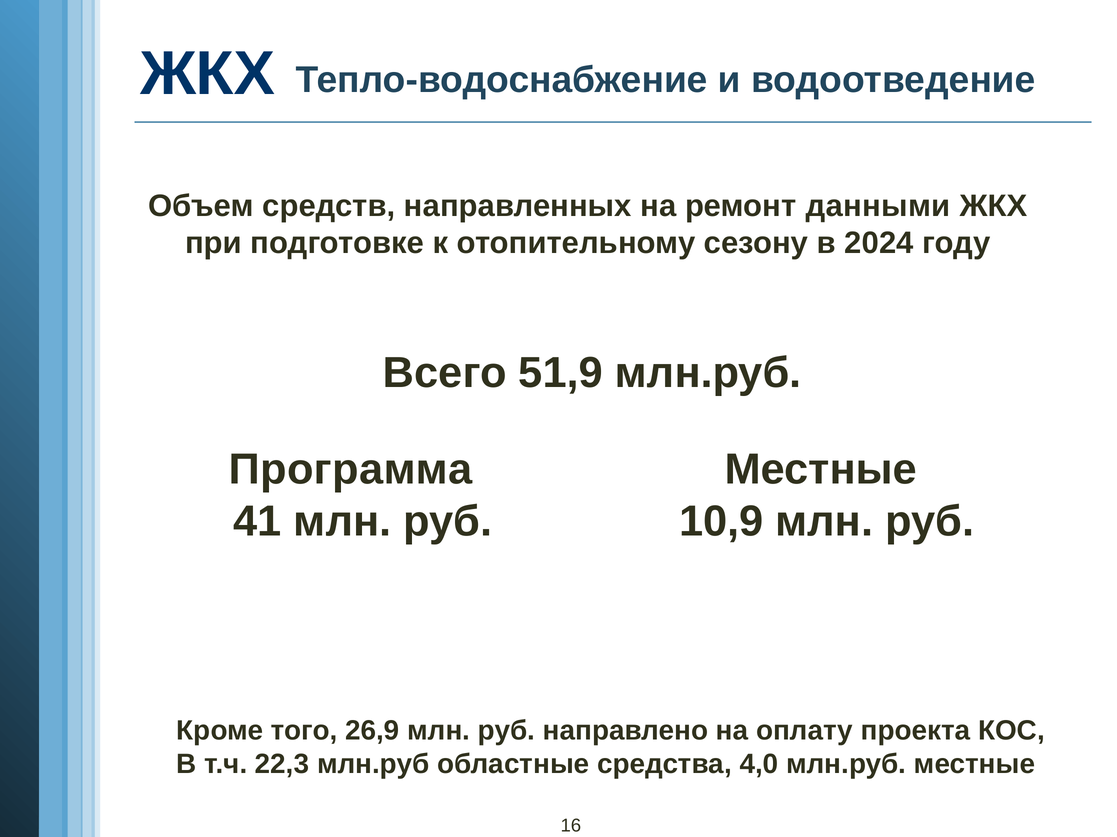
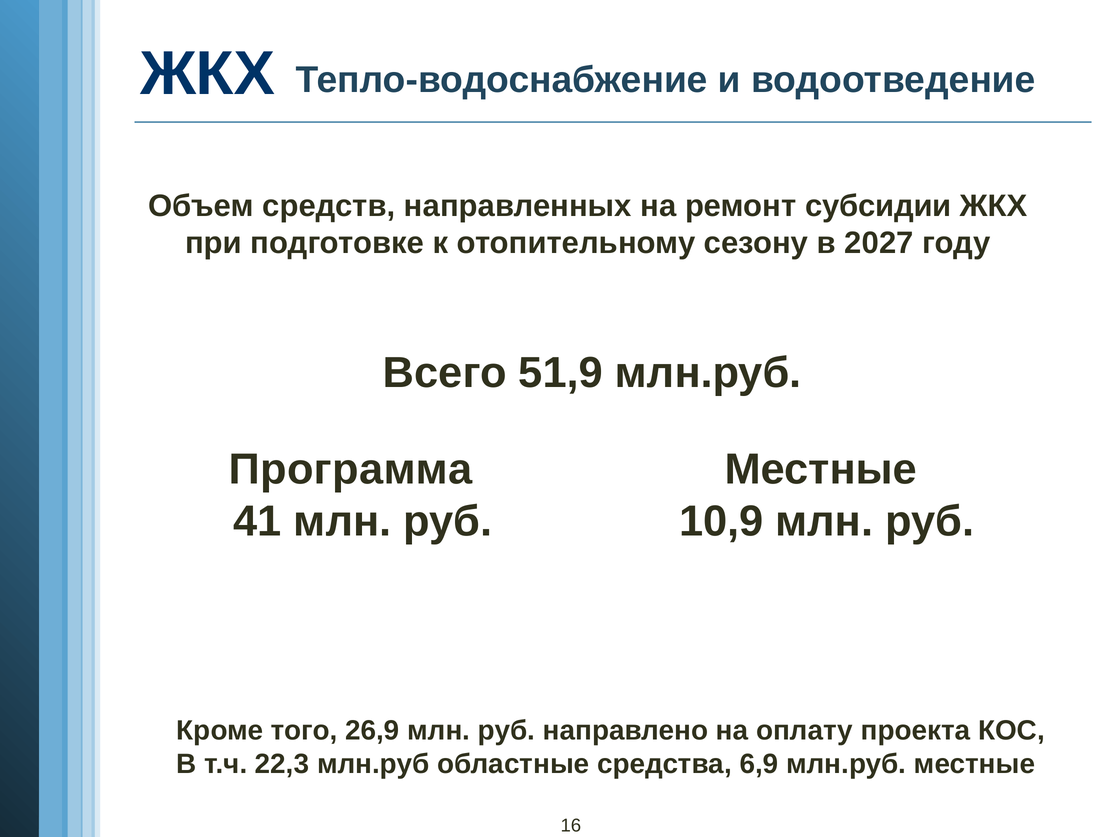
данными: данными -> субсидии
2024: 2024 -> 2027
4,0: 4,0 -> 6,9
